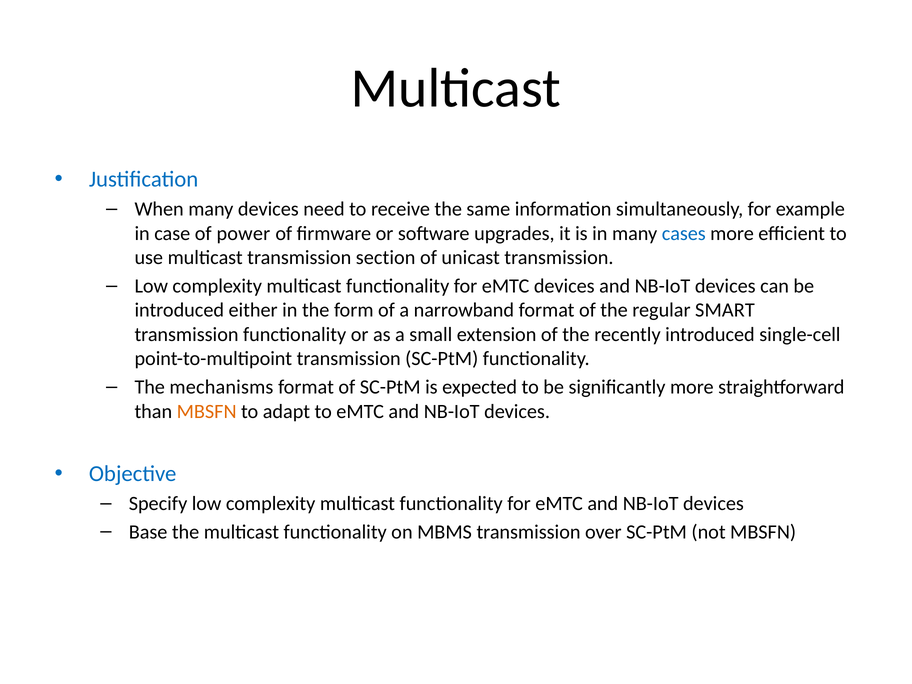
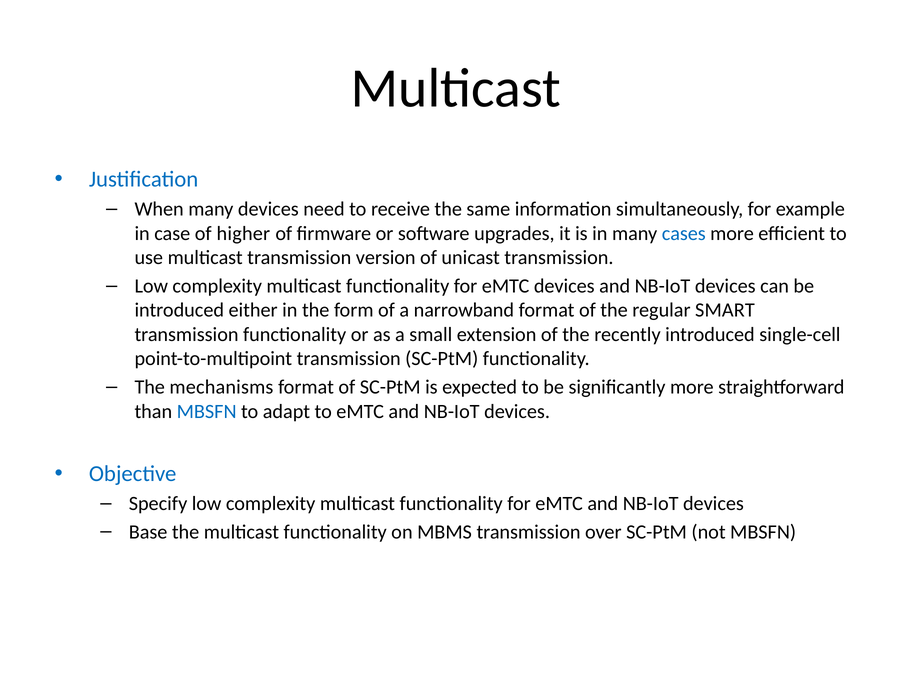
power: power -> higher
section: section -> version
MBSFN at (207, 411) colour: orange -> blue
